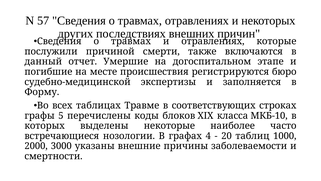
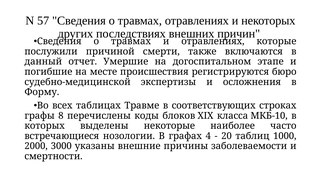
заполняется: заполняется -> осложнения
5: 5 -> 8
